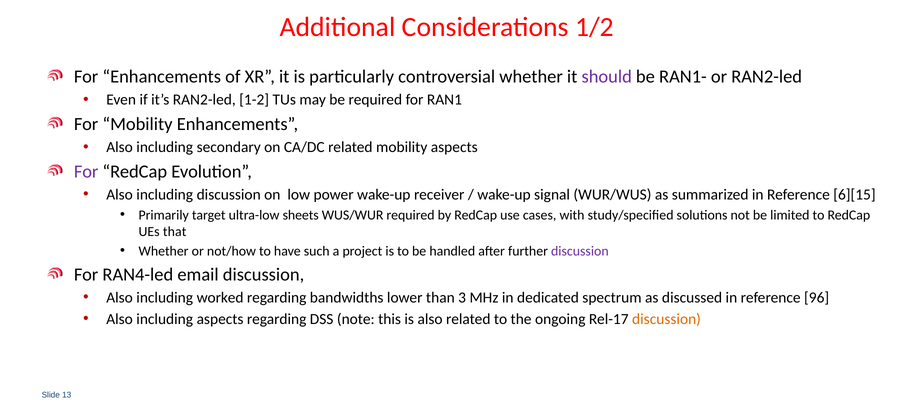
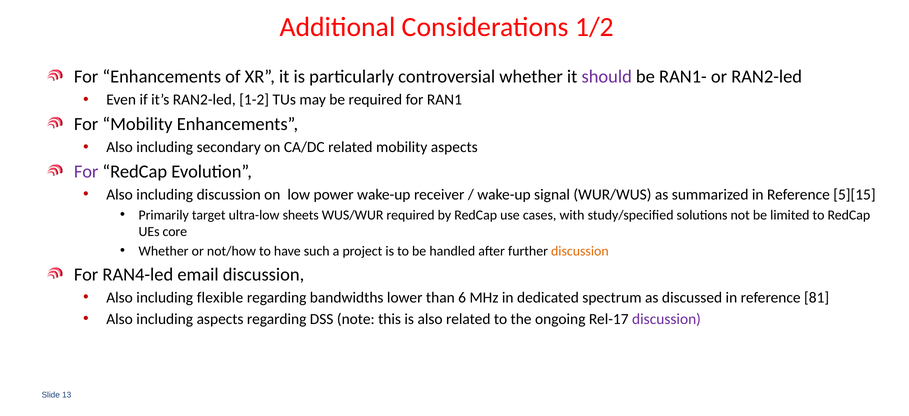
6][15: 6][15 -> 5][15
that: that -> core
discussion at (580, 251) colour: purple -> orange
worked: worked -> flexible
3: 3 -> 6
96: 96 -> 81
discussion at (667, 319) colour: orange -> purple
